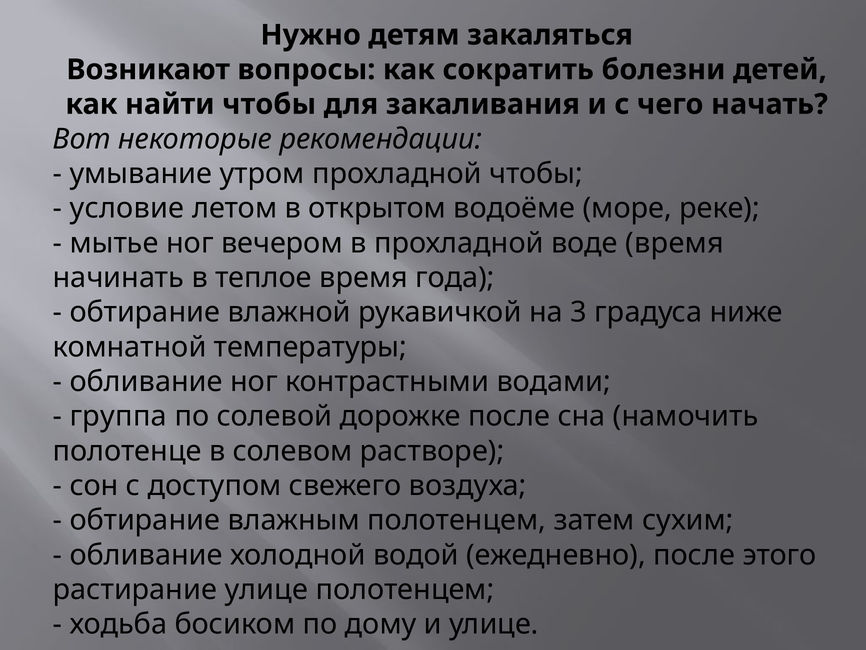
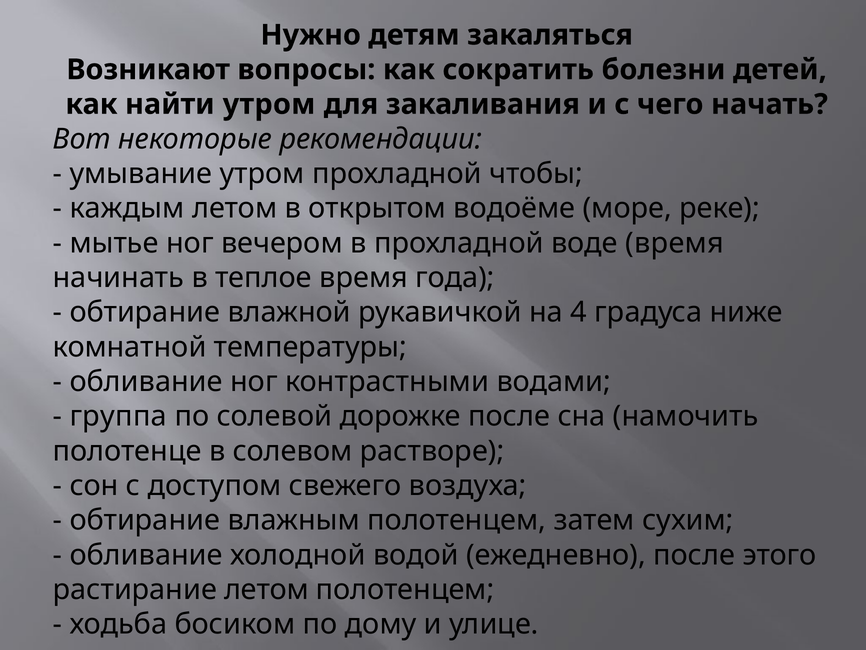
найти чтобы: чтобы -> утром
условие: условие -> каждым
3: 3 -> 4
растирание улице: улице -> летом
